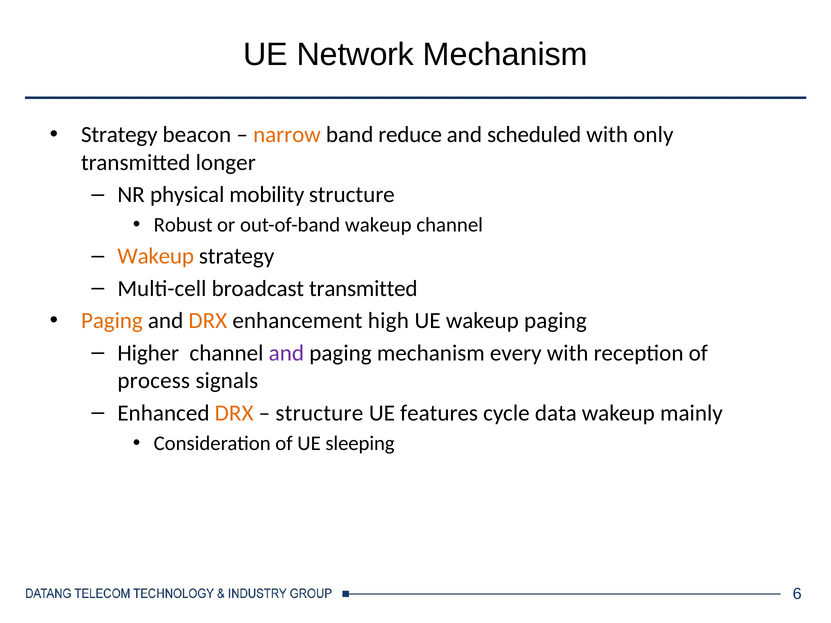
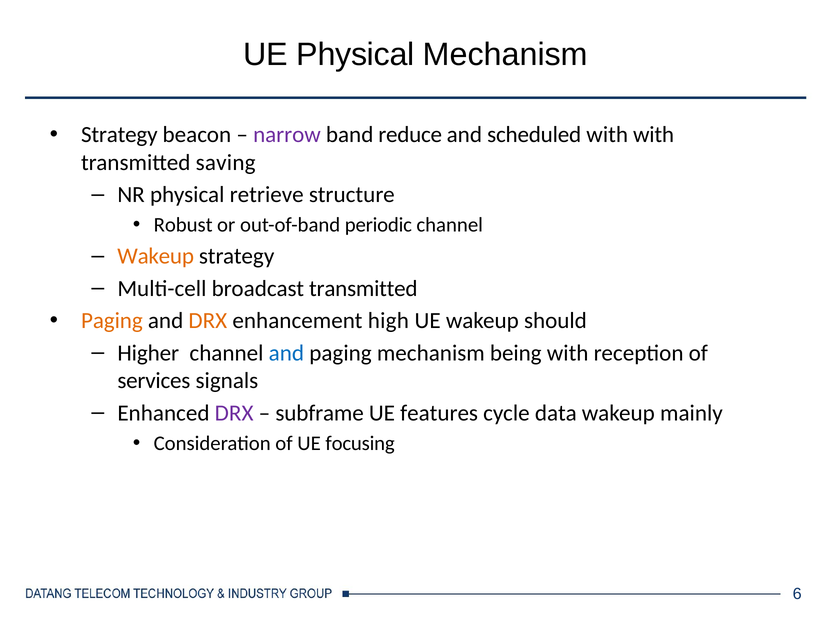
UE Network: Network -> Physical
narrow colour: orange -> purple
with only: only -> with
longer: longer -> saving
mobility: mobility -> retrieve
out-of-band wakeup: wakeup -> periodic
wakeup paging: paging -> should
and at (286, 353) colour: purple -> blue
every: every -> being
process: process -> services
DRX at (234, 413) colour: orange -> purple
structure at (319, 413): structure -> subframe
sleeping: sleeping -> focusing
